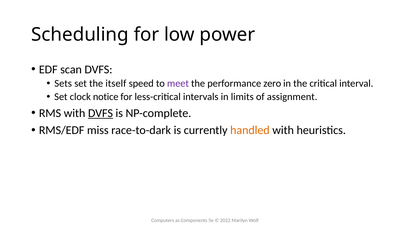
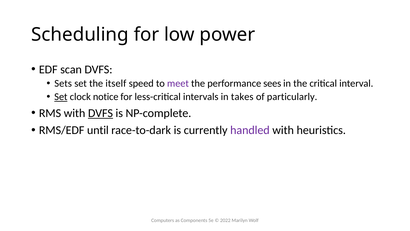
zero: zero -> sees
Set at (61, 97) underline: none -> present
limits: limits -> takes
assignment: assignment -> particularly
miss: miss -> until
handled colour: orange -> purple
